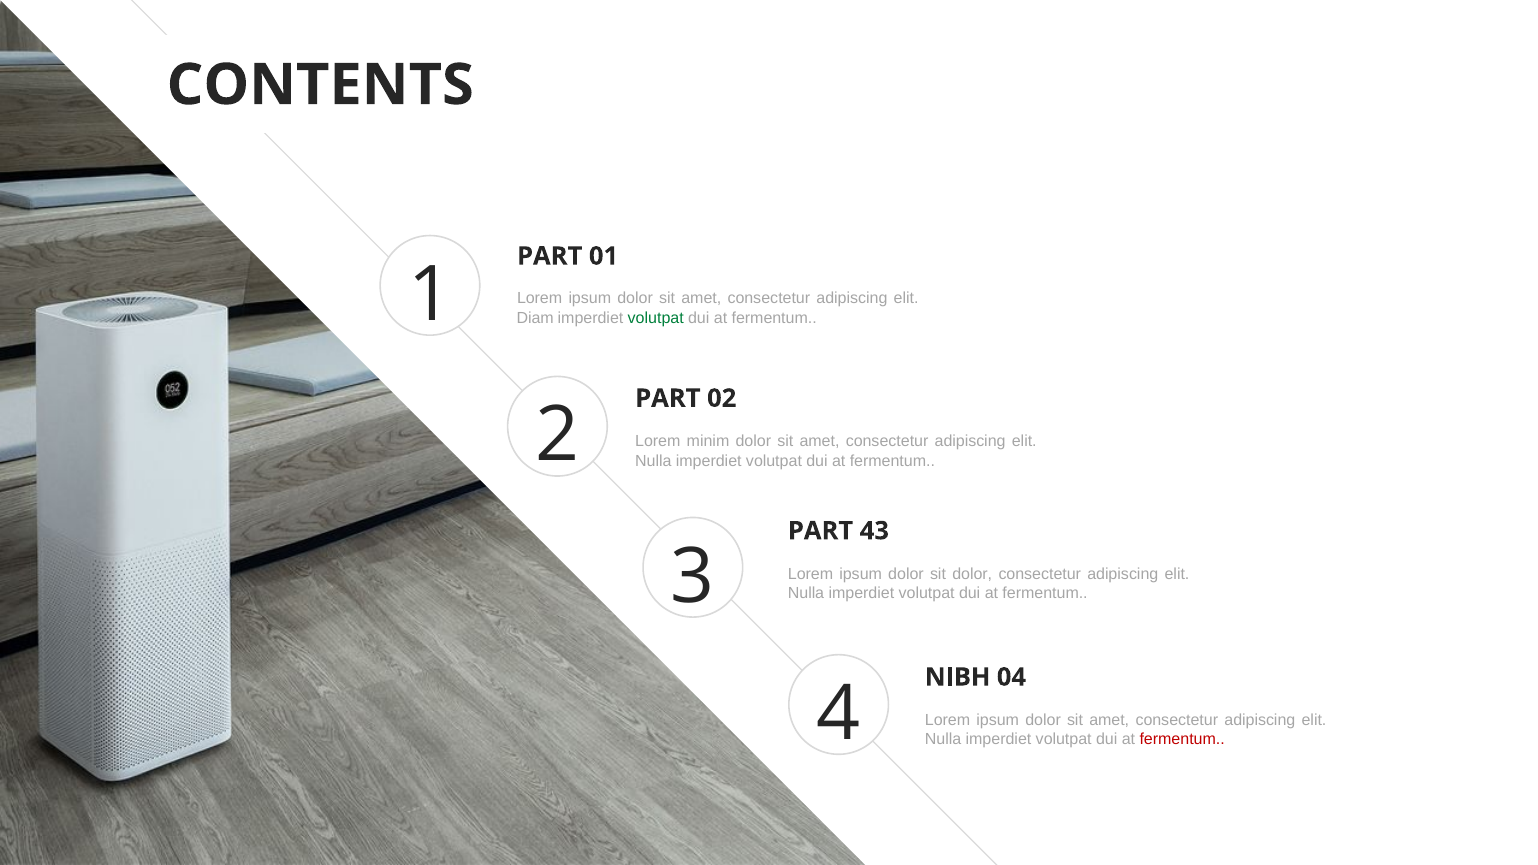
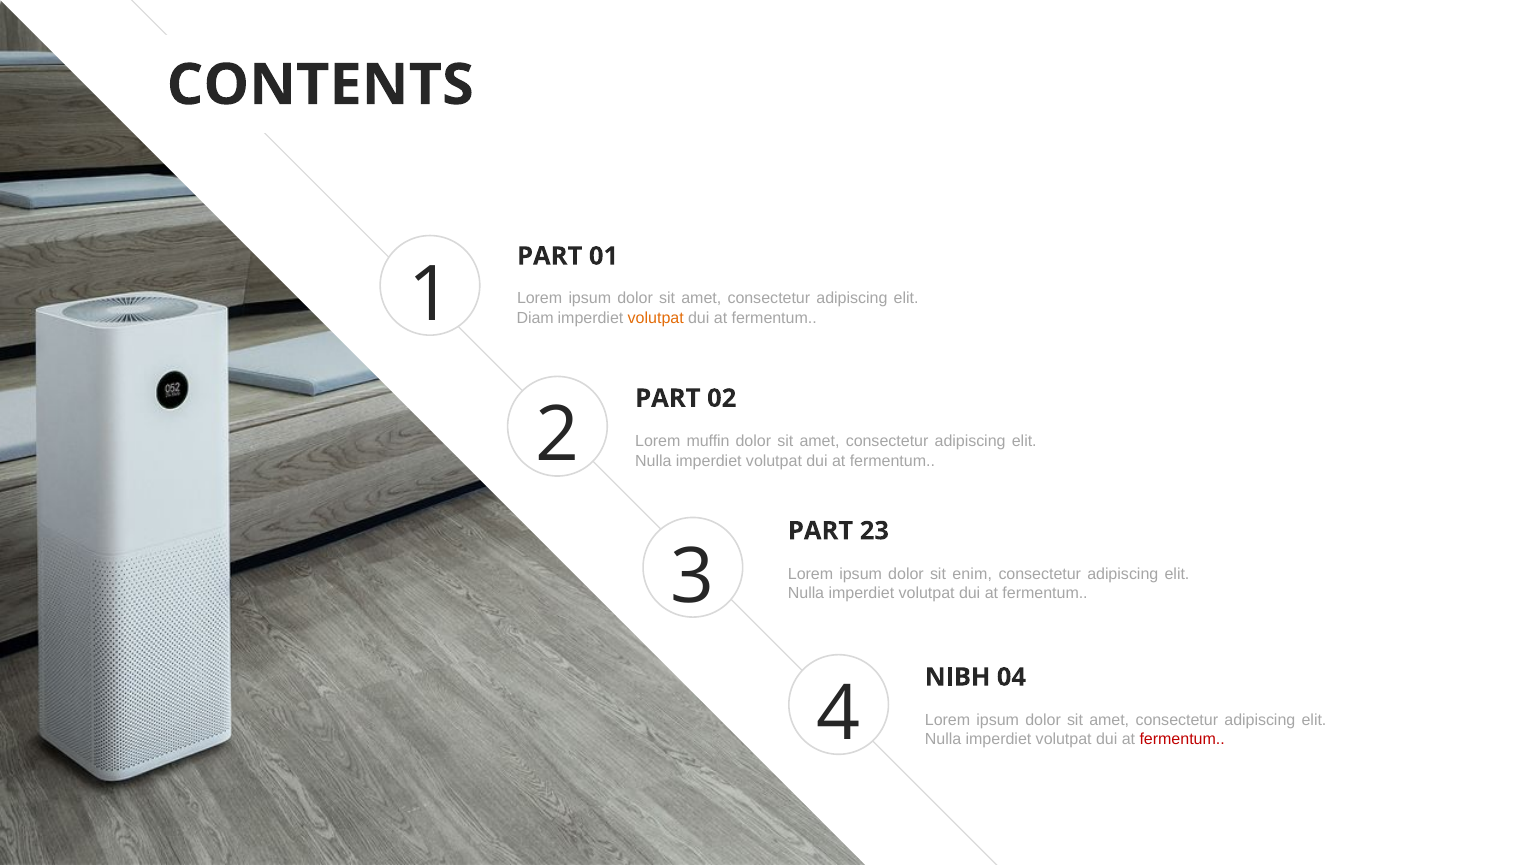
volutpat at (656, 318) colour: green -> orange
minim: minim -> muffin
43: 43 -> 23
sit dolor: dolor -> enim
